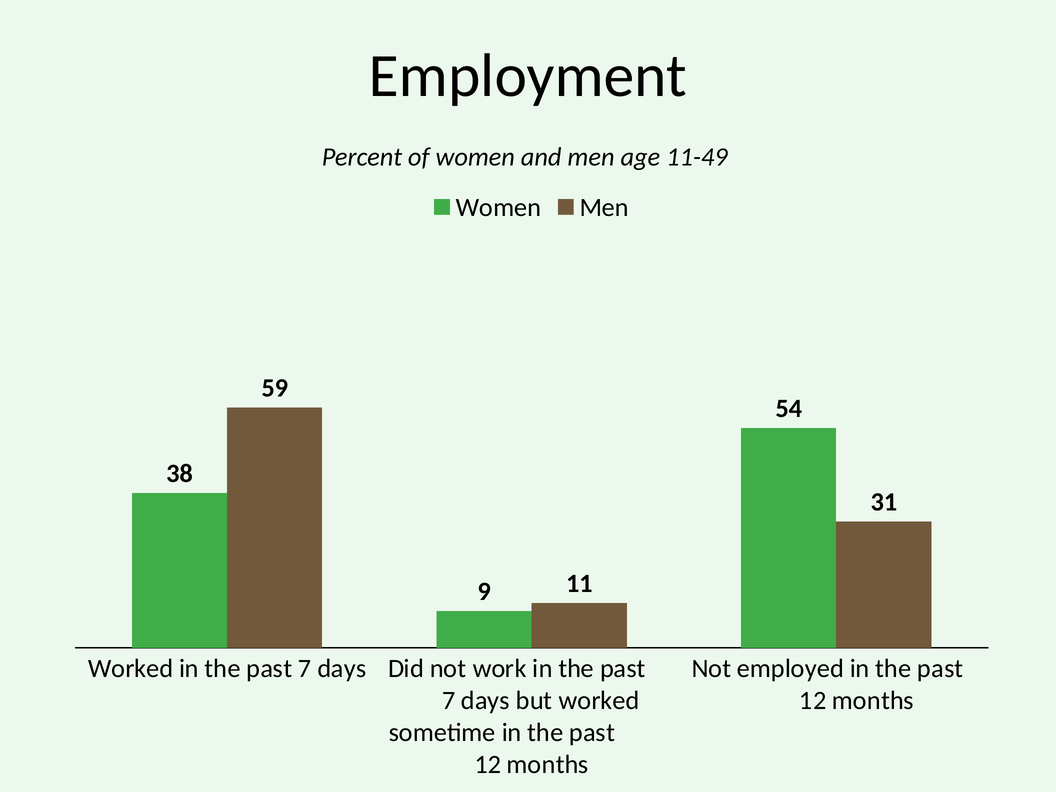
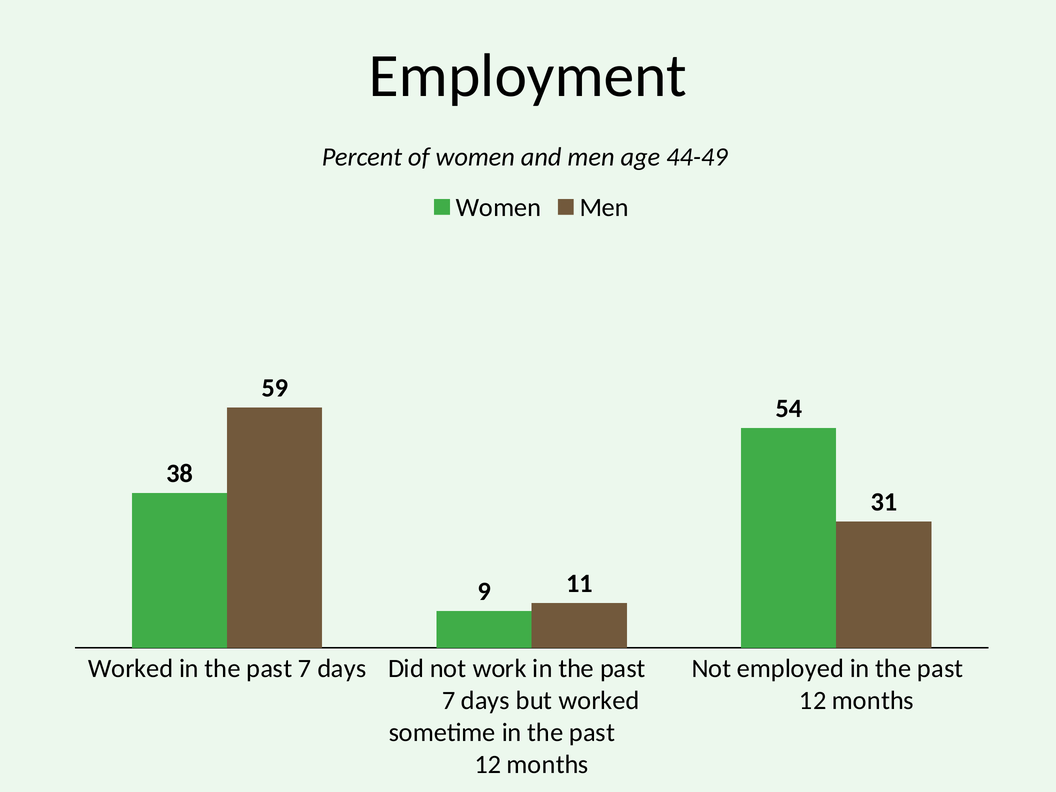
11-49: 11-49 -> 44-49
